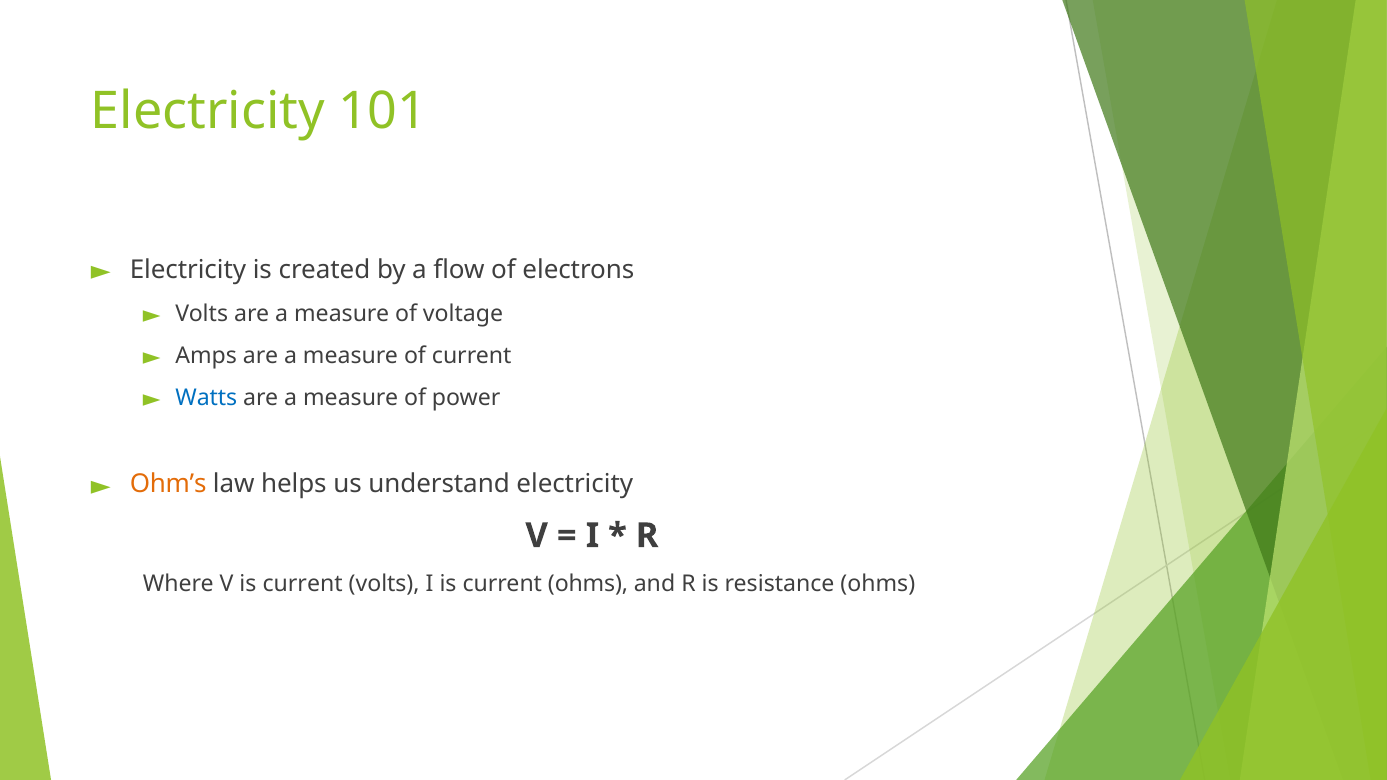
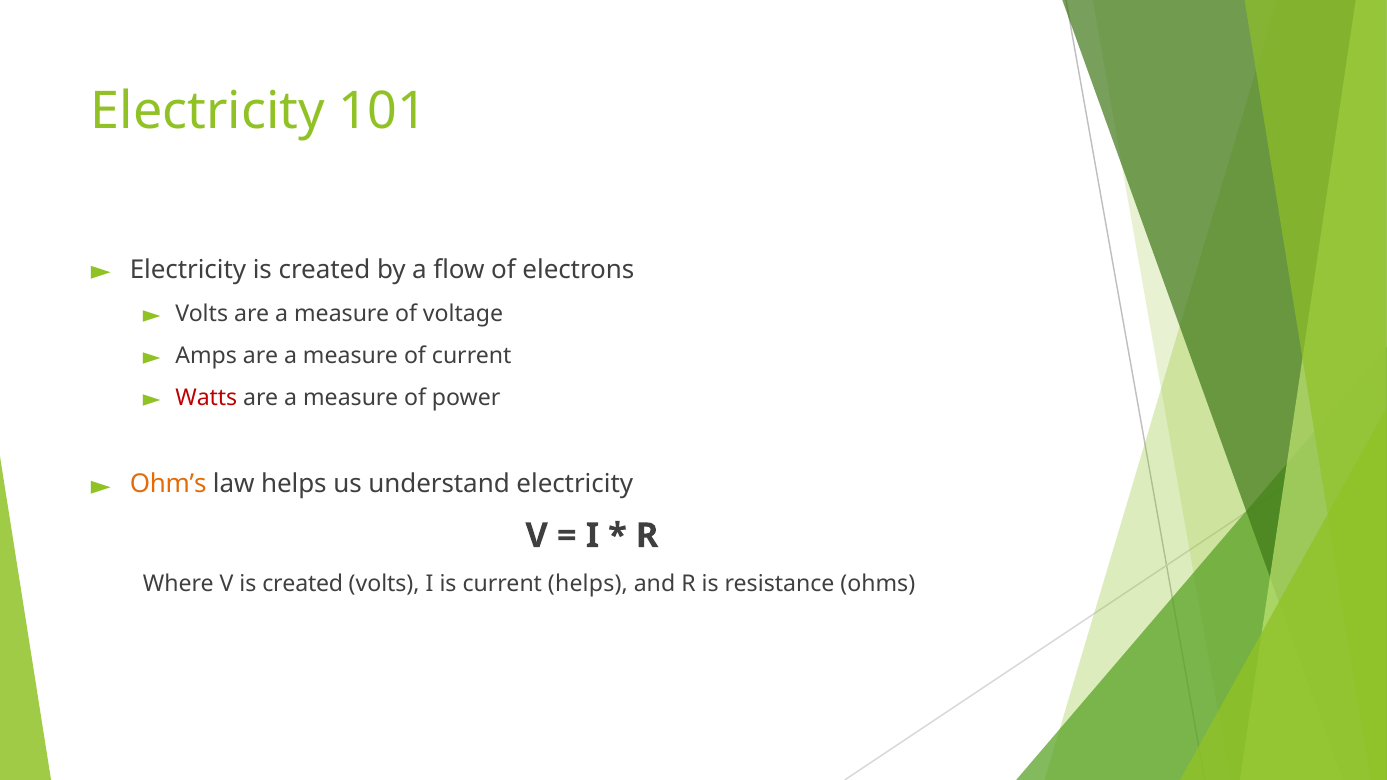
Watts colour: blue -> red
V is current: current -> created
current ohms: ohms -> helps
